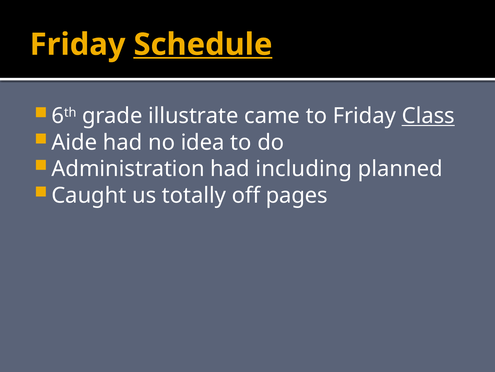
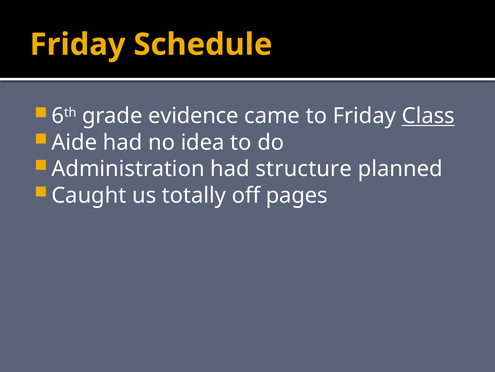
Schedule underline: present -> none
illustrate: illustrate -> evidence
including: including -> structure
